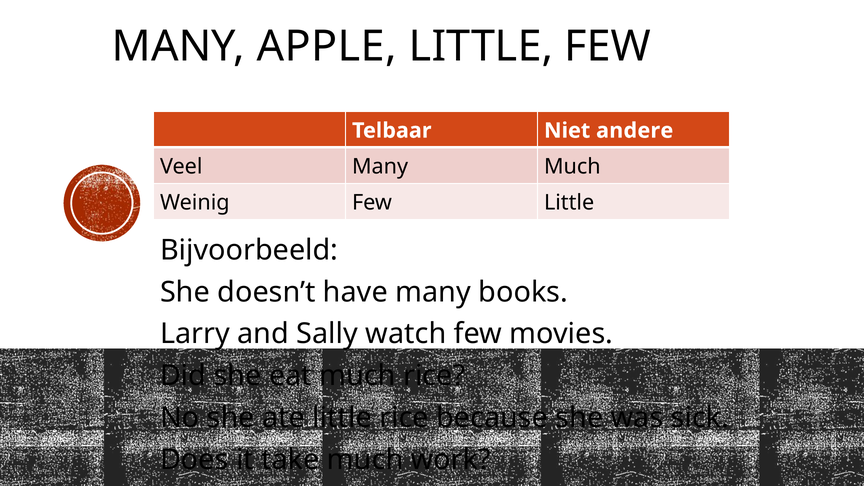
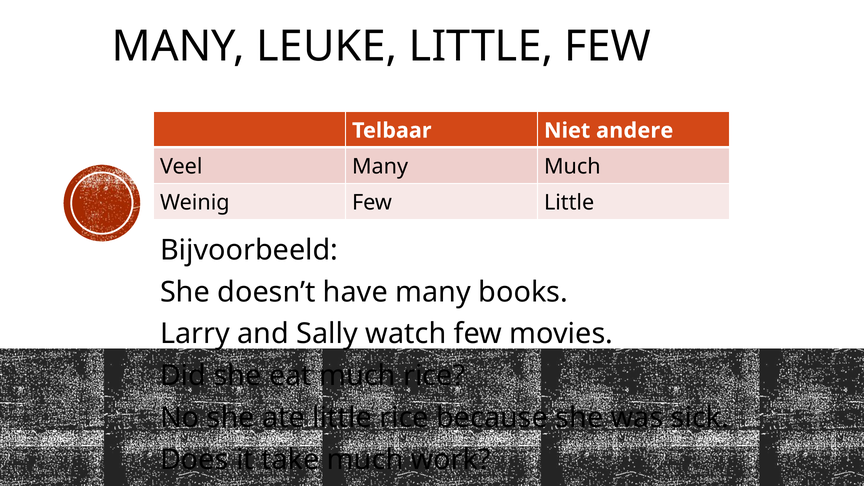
APPLE: APPLE -> LEUKE
